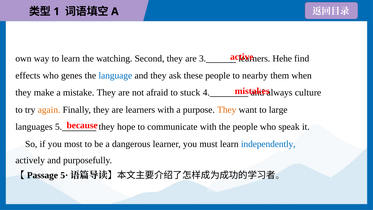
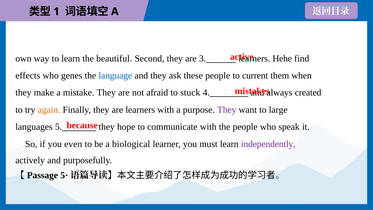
watching: watching -> beautiful
nearby: nearby -> current
culture: culture -> created
They at (227, 110) colour: orange -> purple
most: most -> even
dangerous: dangerous -> biological
independently colour: blue -> purple
